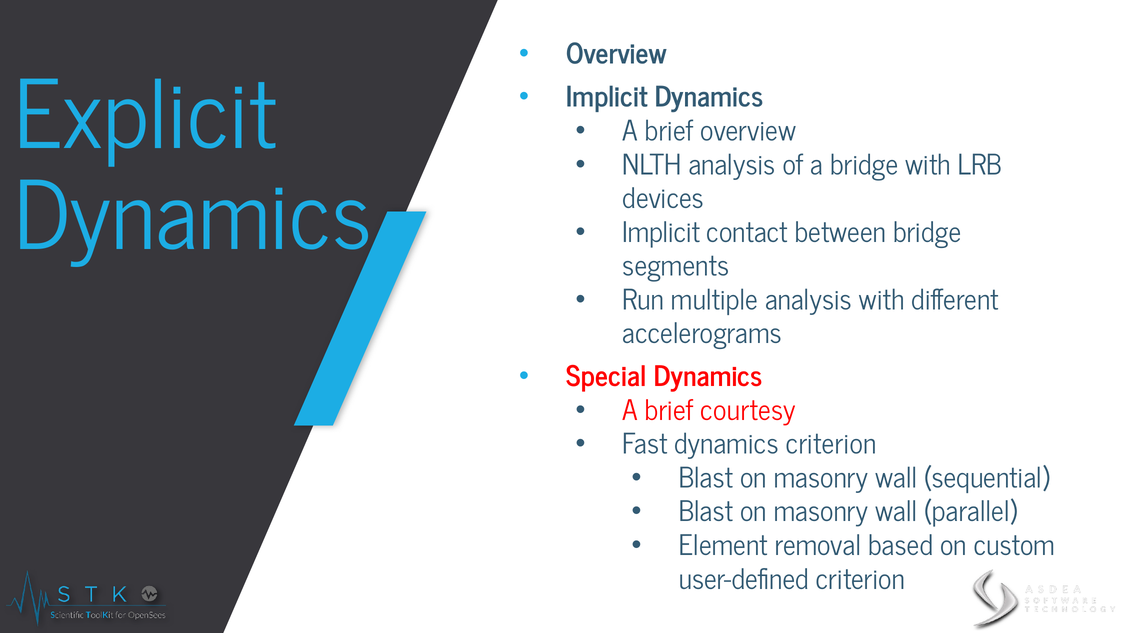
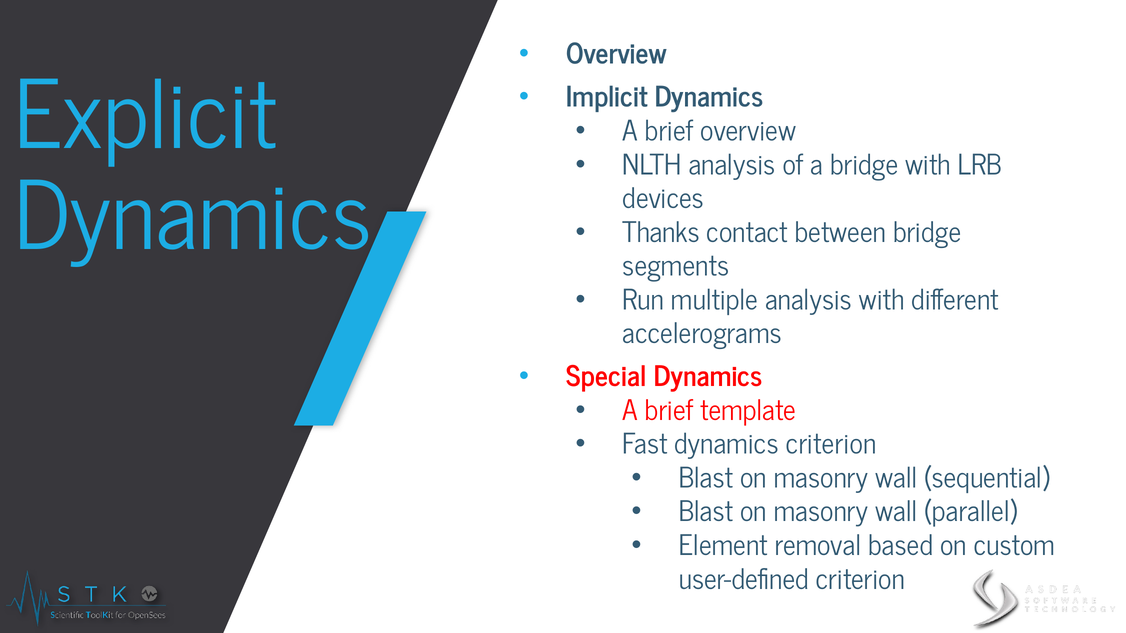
Implicit at (661, 233): Implicit -> Thanks
courtesy: courtesy -> template
